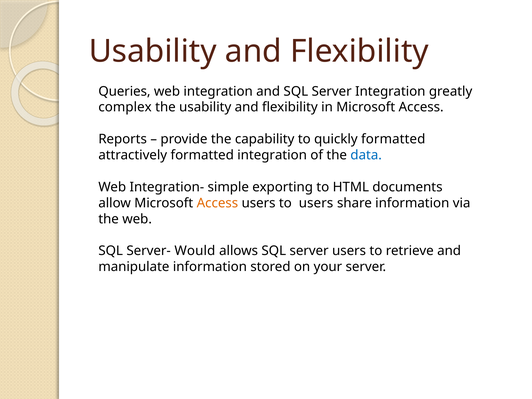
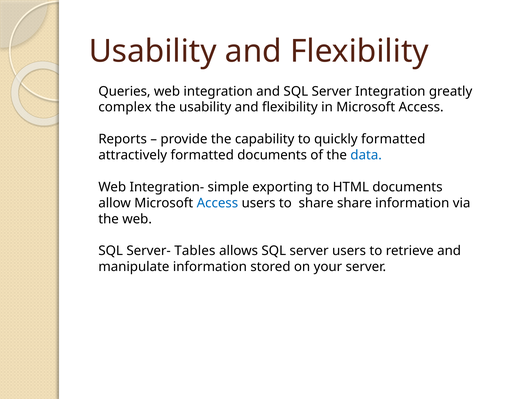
formatted integration: integration -> documents
Access at (217, 203) colour: orange -> blue
to users: users -> share
Would: Would -> Tables
